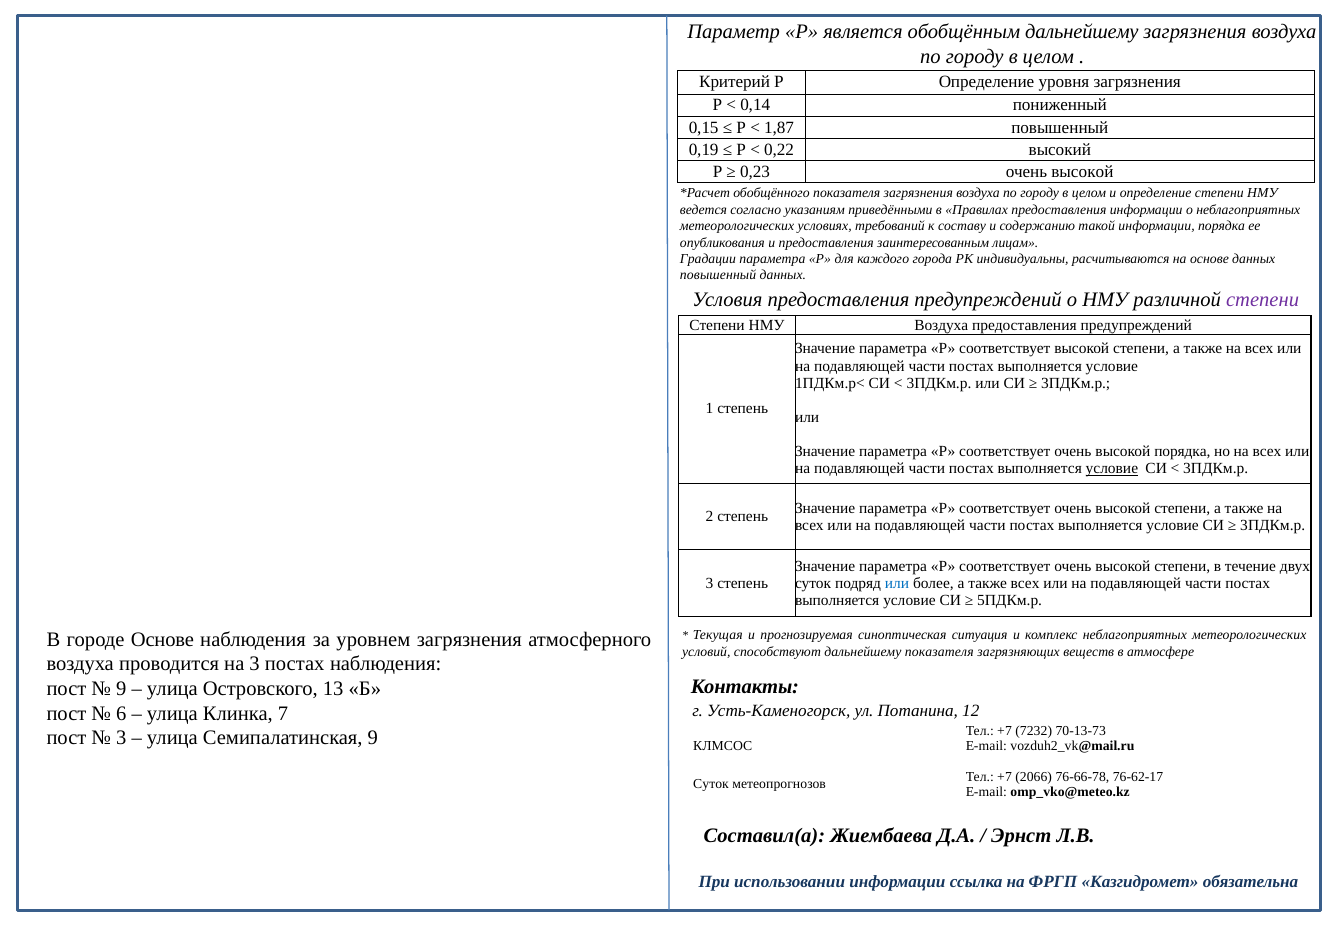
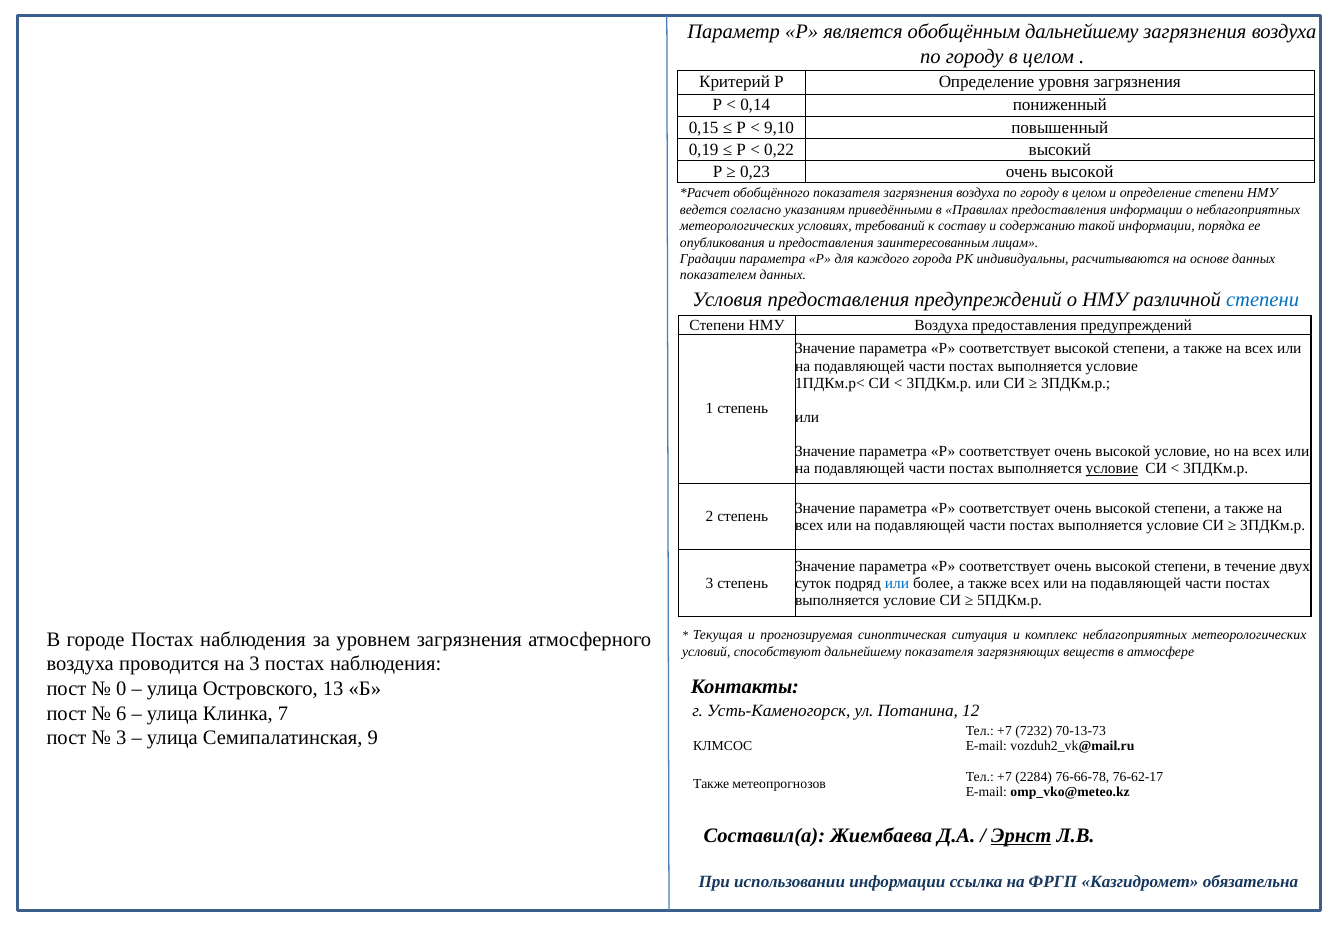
1,87: 1,87 -> 9,10
повышенный at (718, 276): повышенный -> показателем
степени at (1263, 300) colour: purple -> blue
высокой порядка: порядка -> условие
городе Основе: Основе -> Постах
9 at (121, 689): 9 -> 0
2066: 2066 -> 2284
Суток at (711, 784): Суток -> Также
Эрнст underline: none -> present
